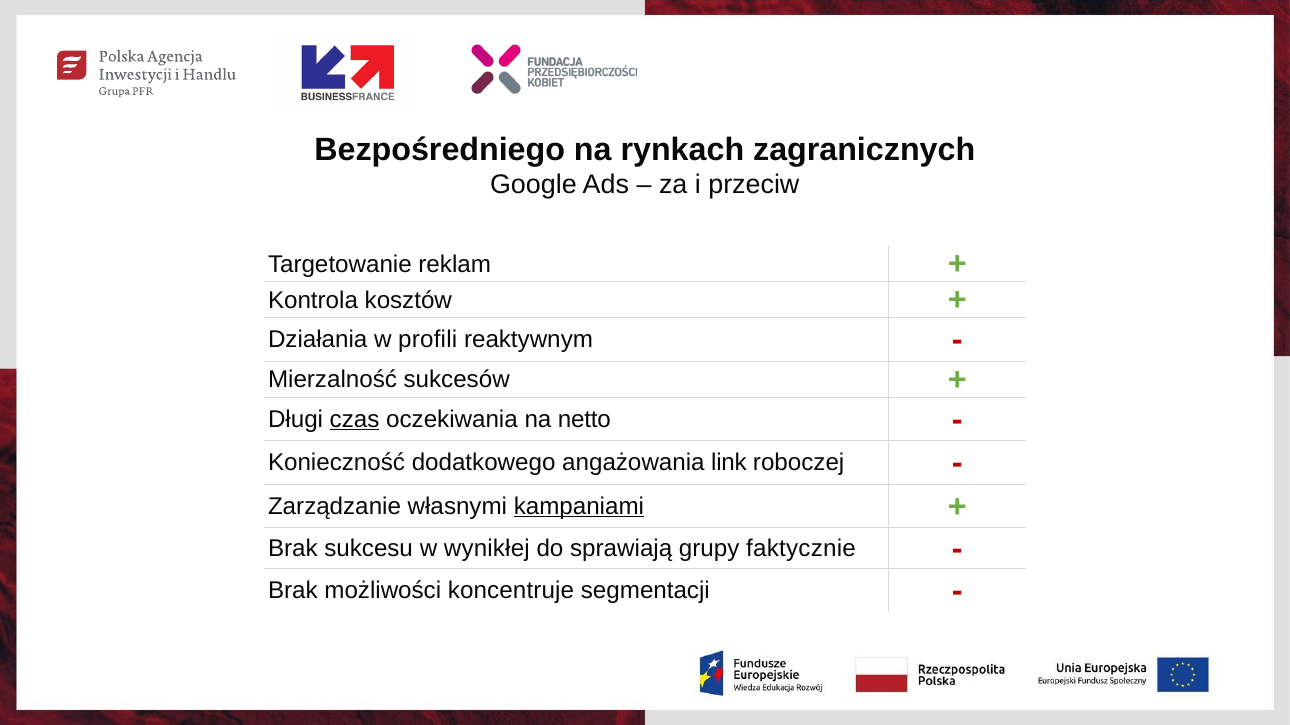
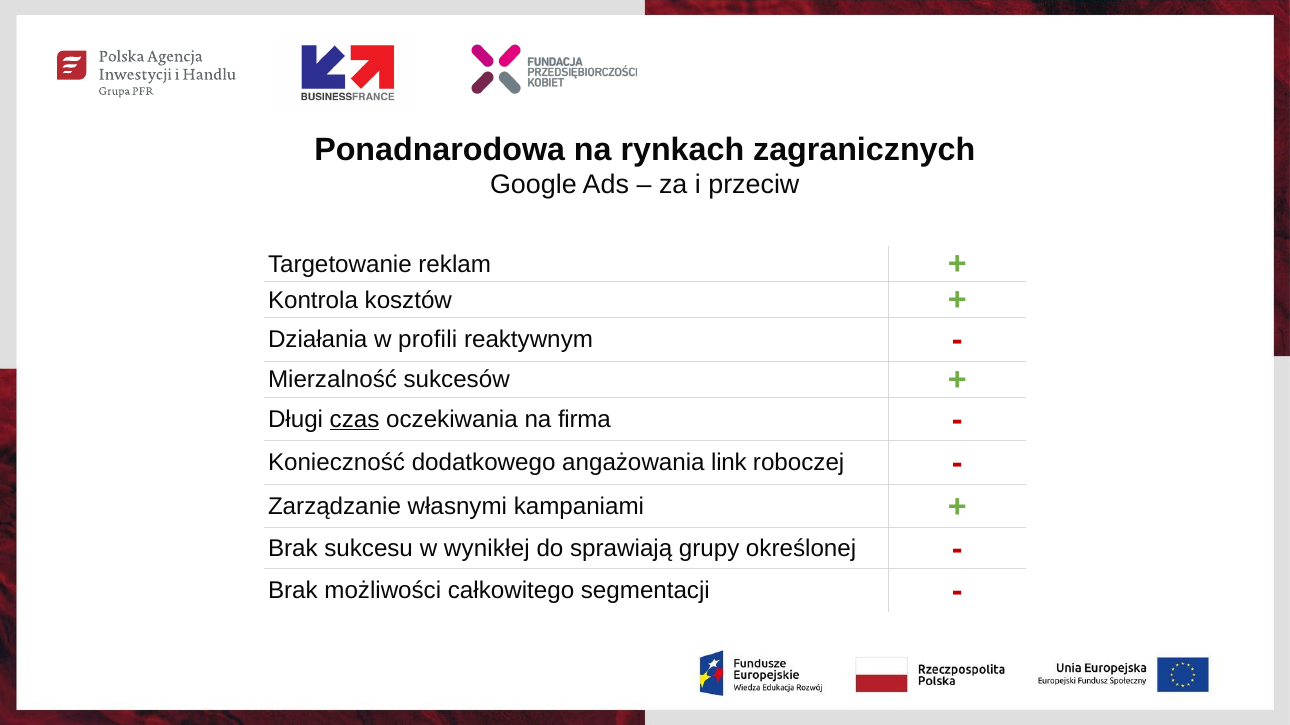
Bezpośredniego: Bezpośredniego -> Ponadnarodowa
netto: netto -> firma
kampaniami underline: present -> none
faktycznie: faktycznie -> określonej
koncentruje: koncentruje -> całkowitego
